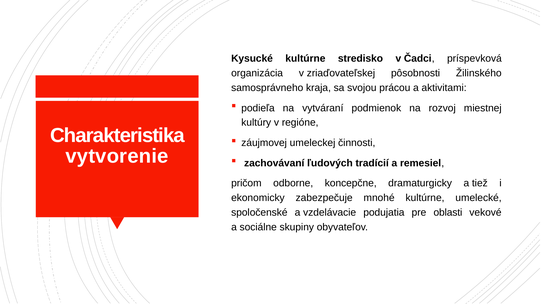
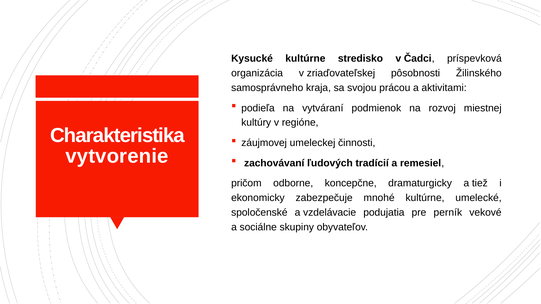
oblasti: oblasti -> perník
